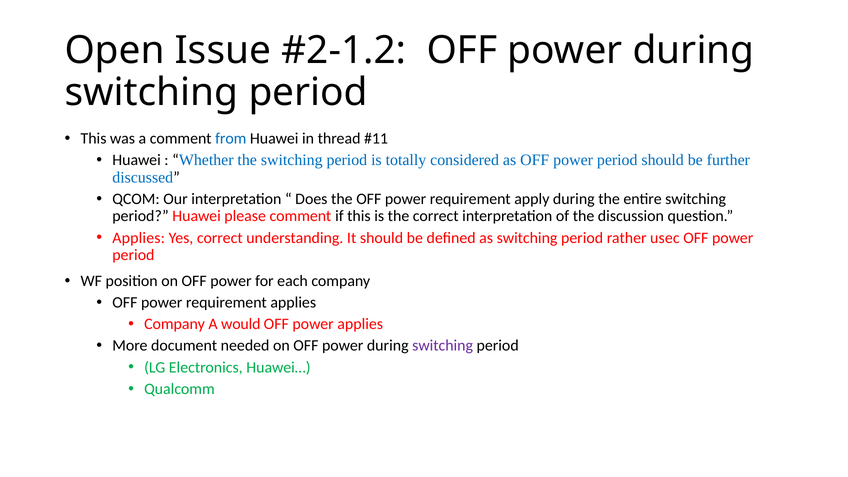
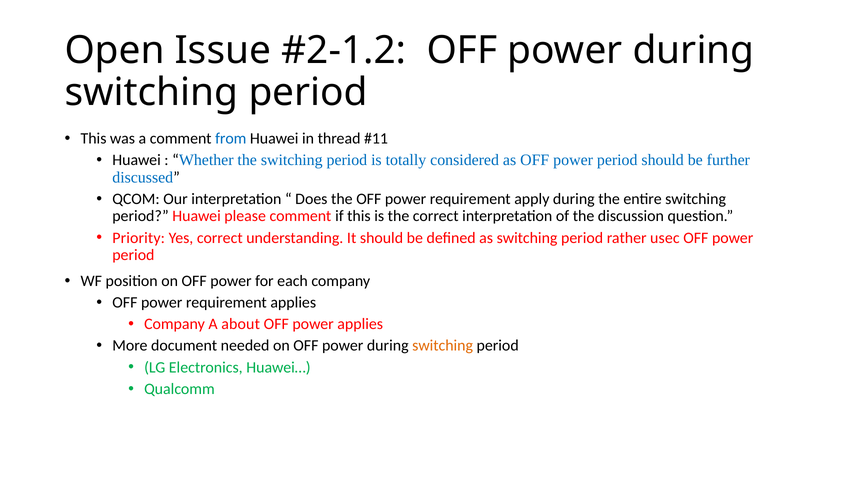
Applies at (139, 238): Applies -> Priority
would: would -> about
switching at (443, 346) colour: purple -> orange
